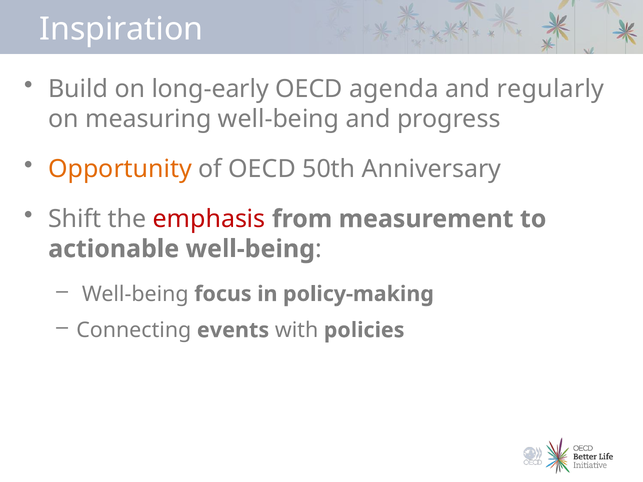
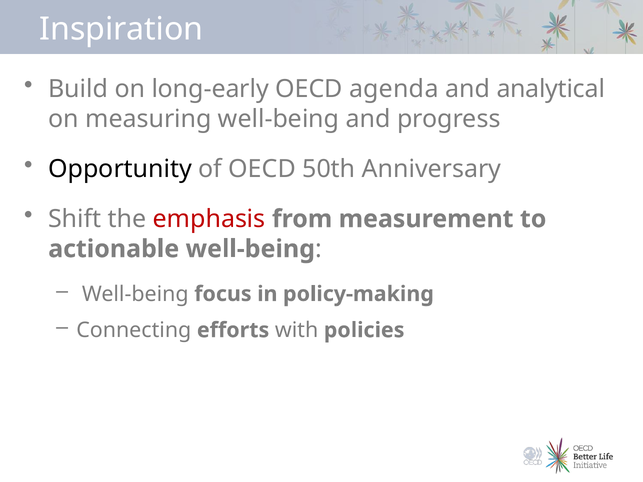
regularly: regularly -> analytical
Opportunity colour: orange -> black
events: events -> efforts
